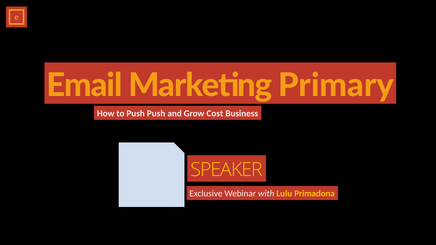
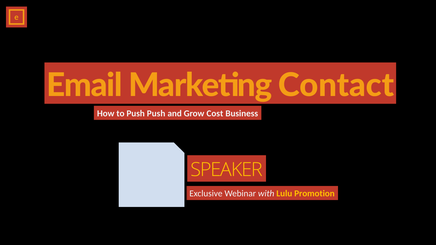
Primary: Primary -> Contact
Primadona: Primadona -> Promotion
